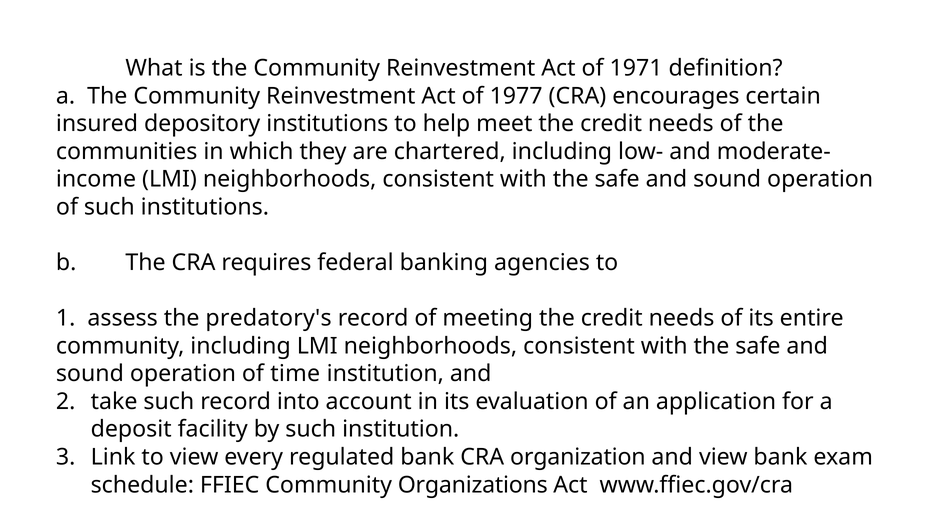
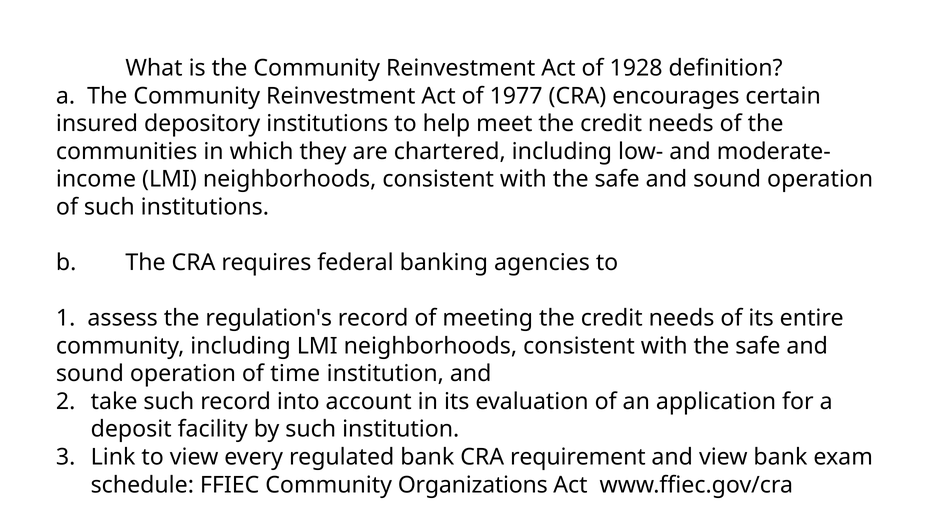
1971: 1971 -> 1928
predatory's: predatory's -> regulation's
organization: organization -> requirement
